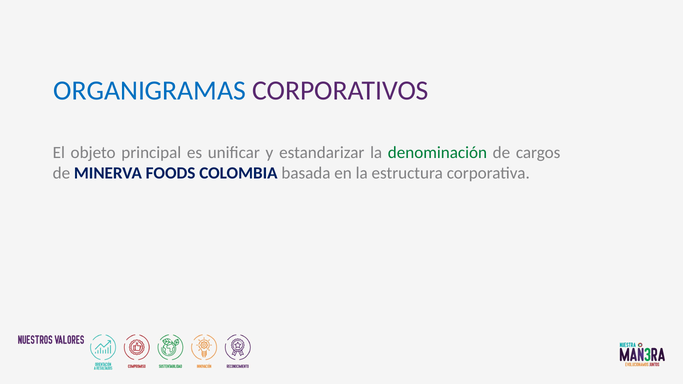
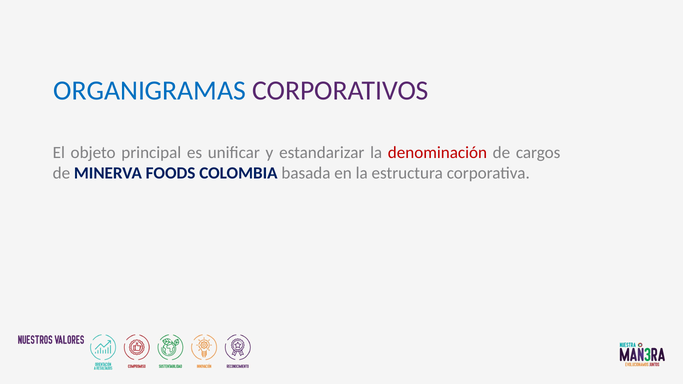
denominación colour: green -> red
